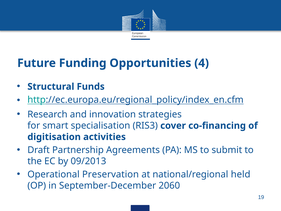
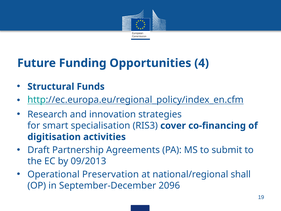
held: held -> shall
2060: 2060 -> 2096
